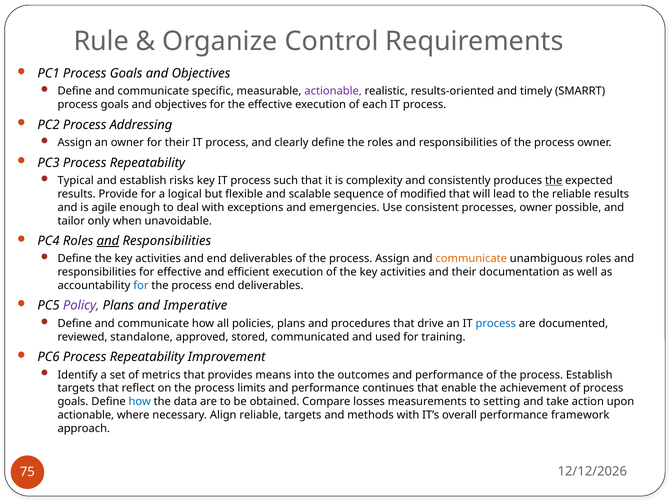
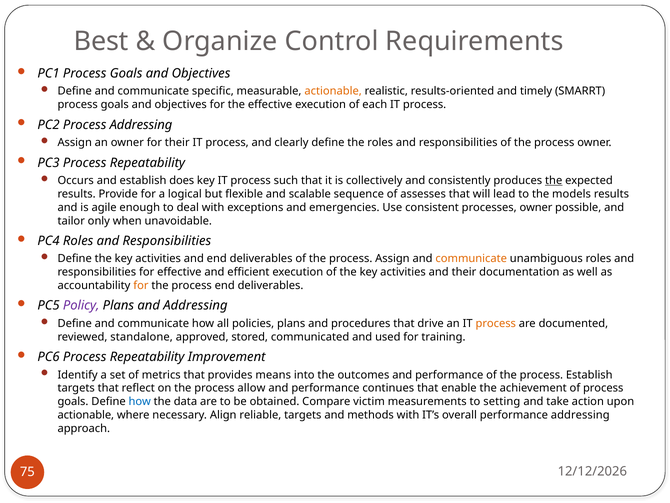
Rule: Rule -> Best
actionable at (333, 91) colour: purple -> orange
Typical: Typical -> Occurs
risks: risks -> does
complexity: complexity -> collectively
modified: modified -> assesses
the reliable: reliable -> models
and at (108, 241) underline: present -> none
for at (141, 285) colour: blue -> orange
and Imperative: Imperative -> Addressing
process at (496, 323) colour: blue -> orange
limits: limits -> allow
losses: losses -> victim
performance framework: framework -> addressing
